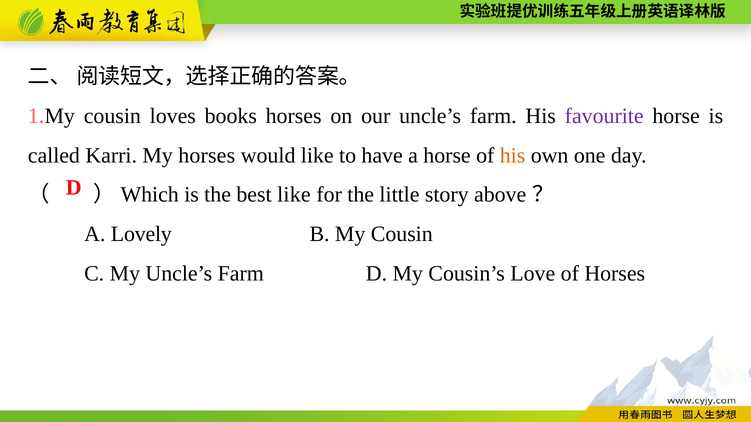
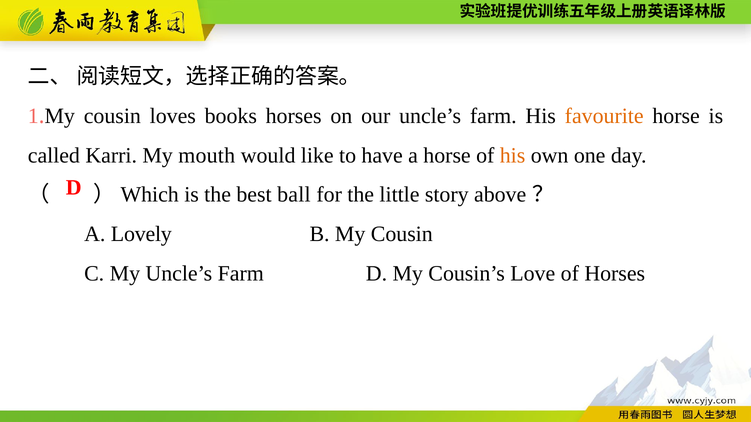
favourite colour: purple -> orange
My horses: horses -> mouth
best like: like -> ball
